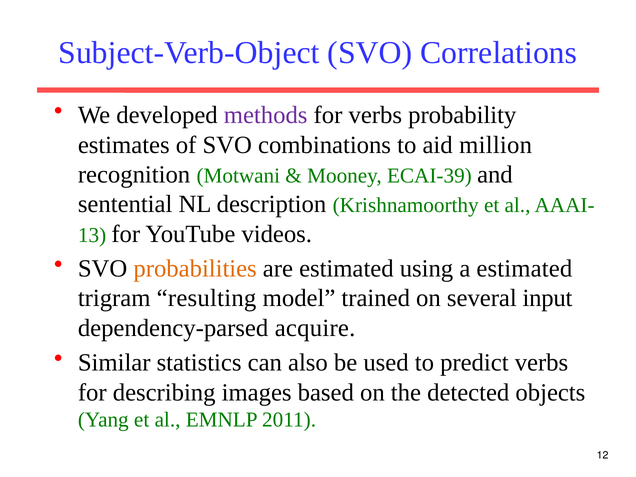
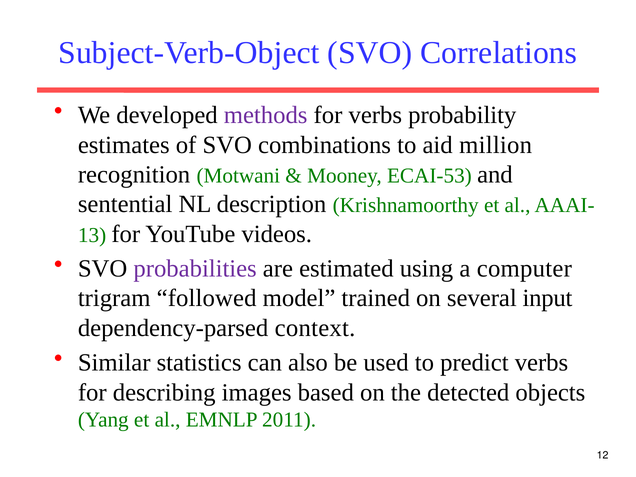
ECAI-39: ECAI-39 -> ECAI-53
probabilities colour: orange -> purple
a estimated: estimated -> computer
resulting: resulting -> followed
acquire: acquire -> context
